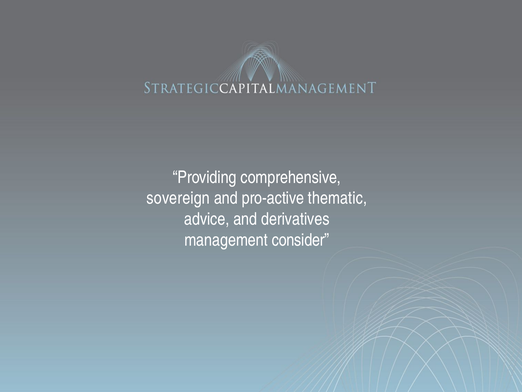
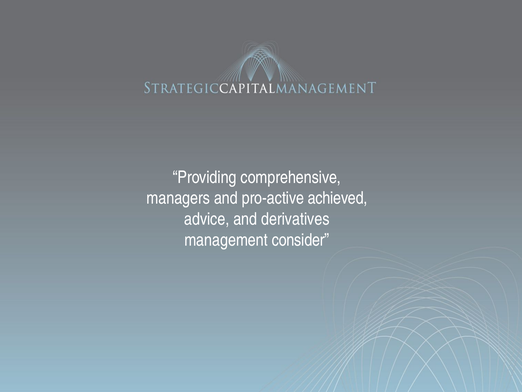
sovereign: sovereign -> managers
thematic: thematic -> achieved
